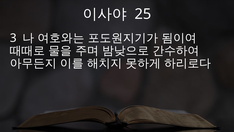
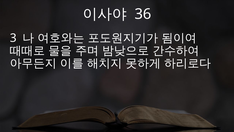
25: 25 -> 36
